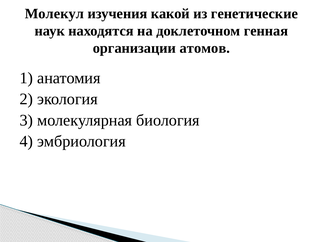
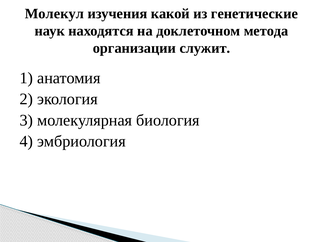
генная: генная -> метода
атомов: атомов -> служит
